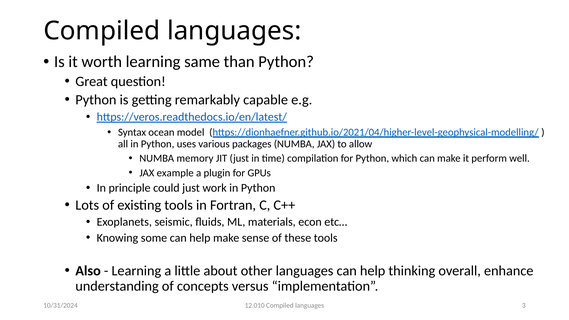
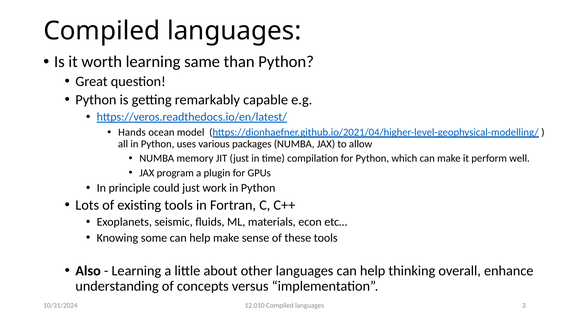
Syntax: Syntax -> Hands
example: example -> program
